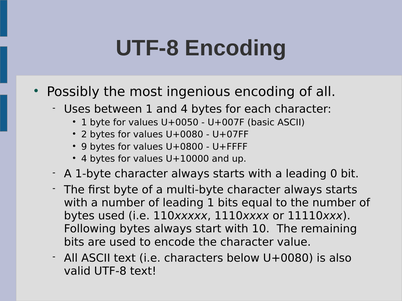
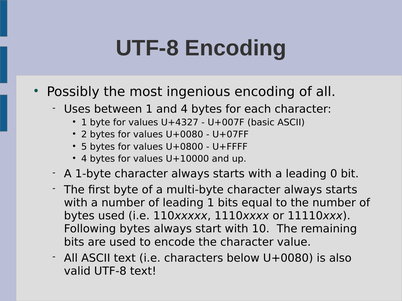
U+0050: U+0050 -> U+4327
9: 9 -> 5
